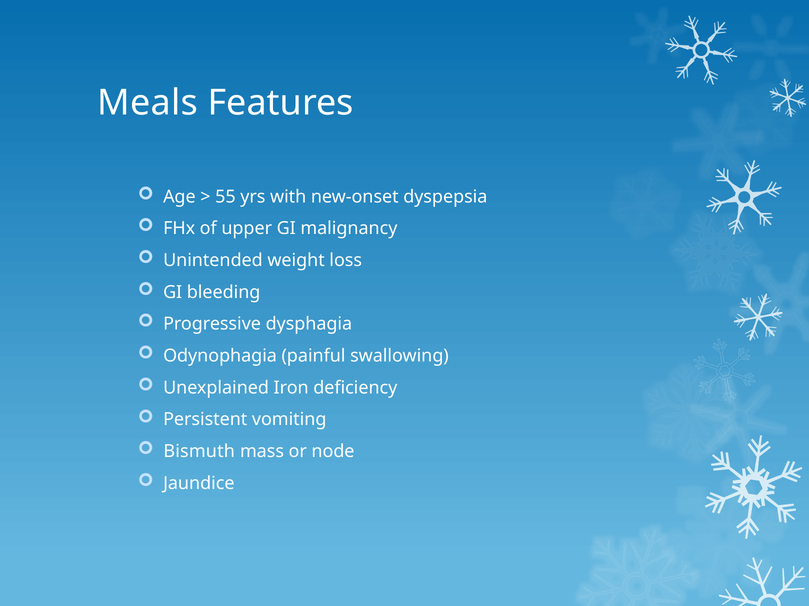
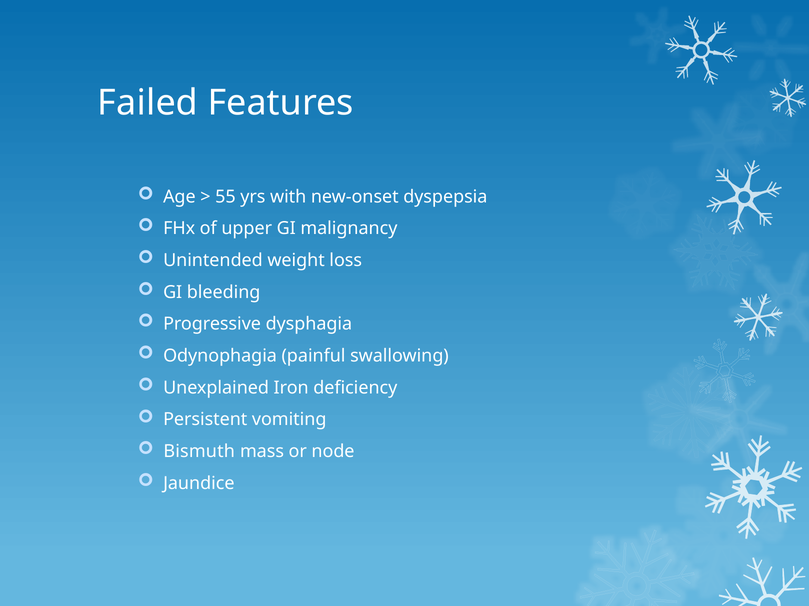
Meals: Meals -> Failed
